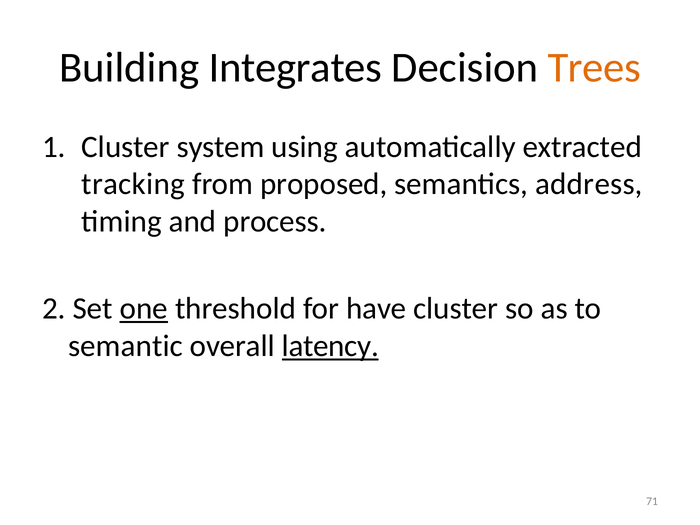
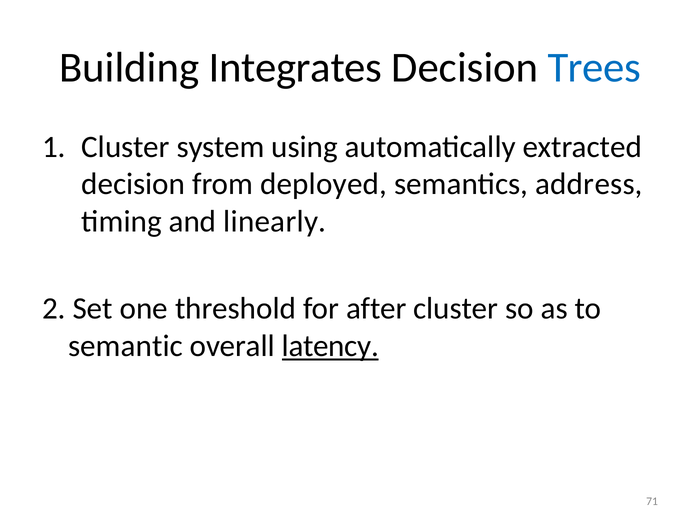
Trees colour: orange -> blue
tracking at (133, 184): tracking -> decision
proposed: proposed -> deployed
process: process -> linearly
one underline: present -> none
have: have -> after
